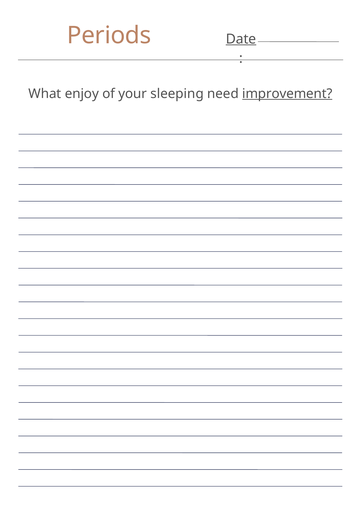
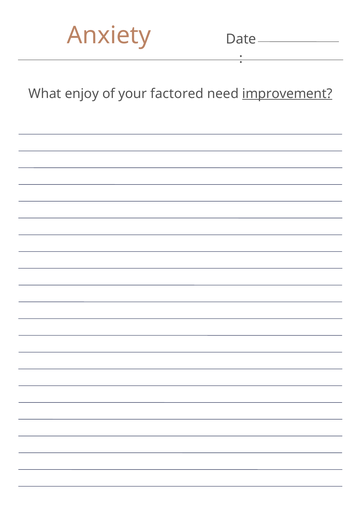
Periods: Periods -> Anxiety
Date underline: present -> none
sleeping: sleeping -> factored
